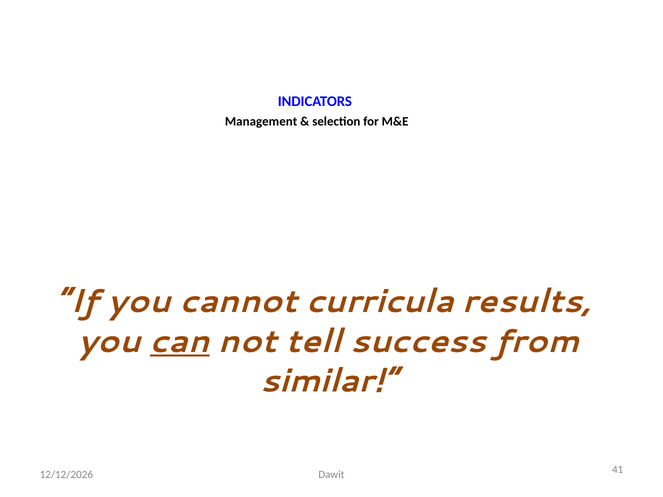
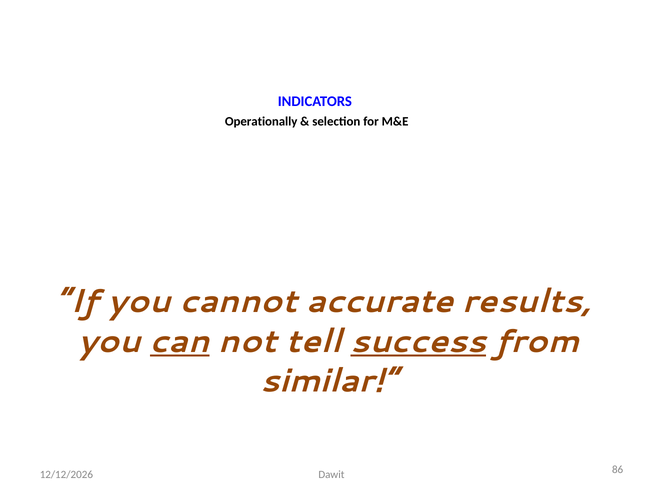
Management: Management -> Operationally
curricula: curricula -> accurate
success underline: none -> present
41: 41 -> 86
